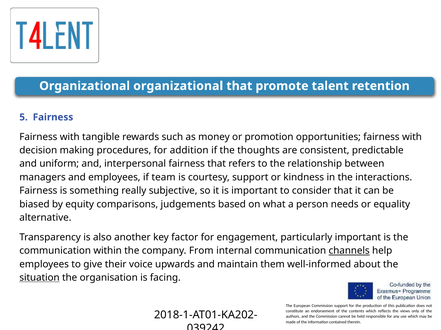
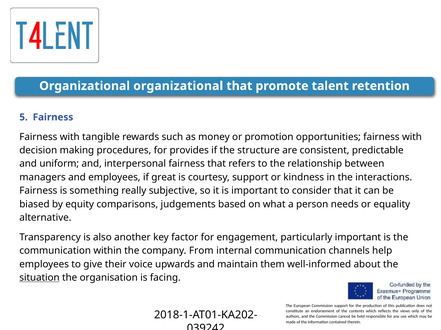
addition: addition -> provides
thoughts: thoughts -> structure
team: team -> great
channels underline: present -> none
